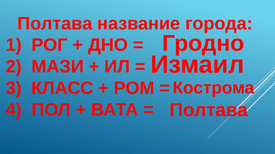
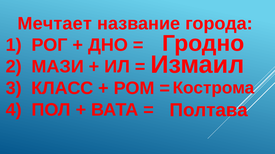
Полтава at (55, 24): Полтава -> Мечтает
